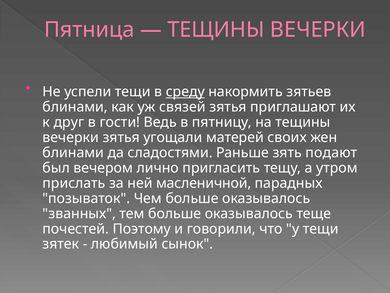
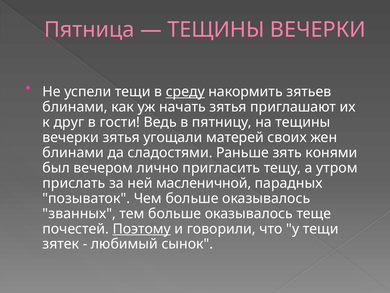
связей: связей -> начать
подают: подают -> конями
Поэтому underline: none -> present
